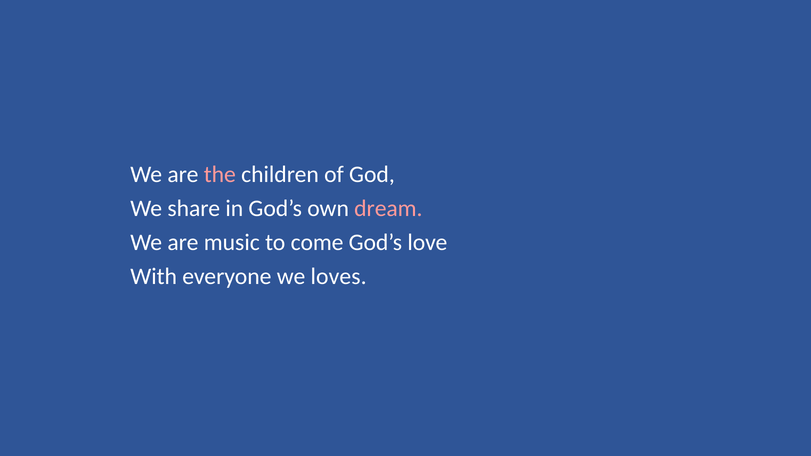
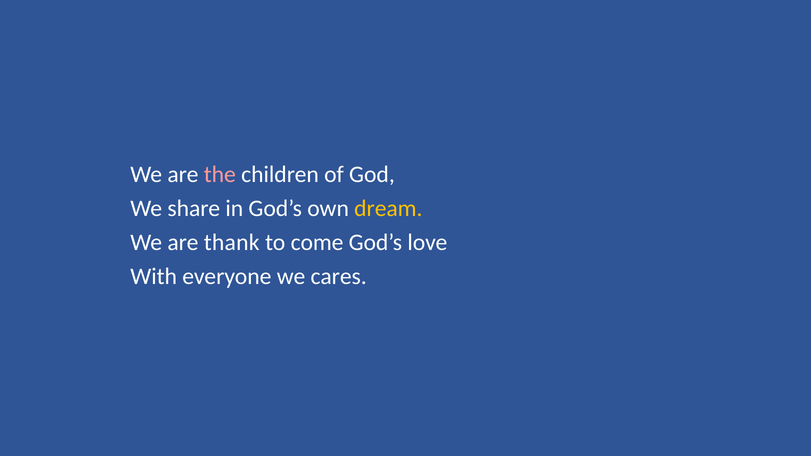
dream colour: pink -> yellow
music: music -> thank
loves: loves -> cares
